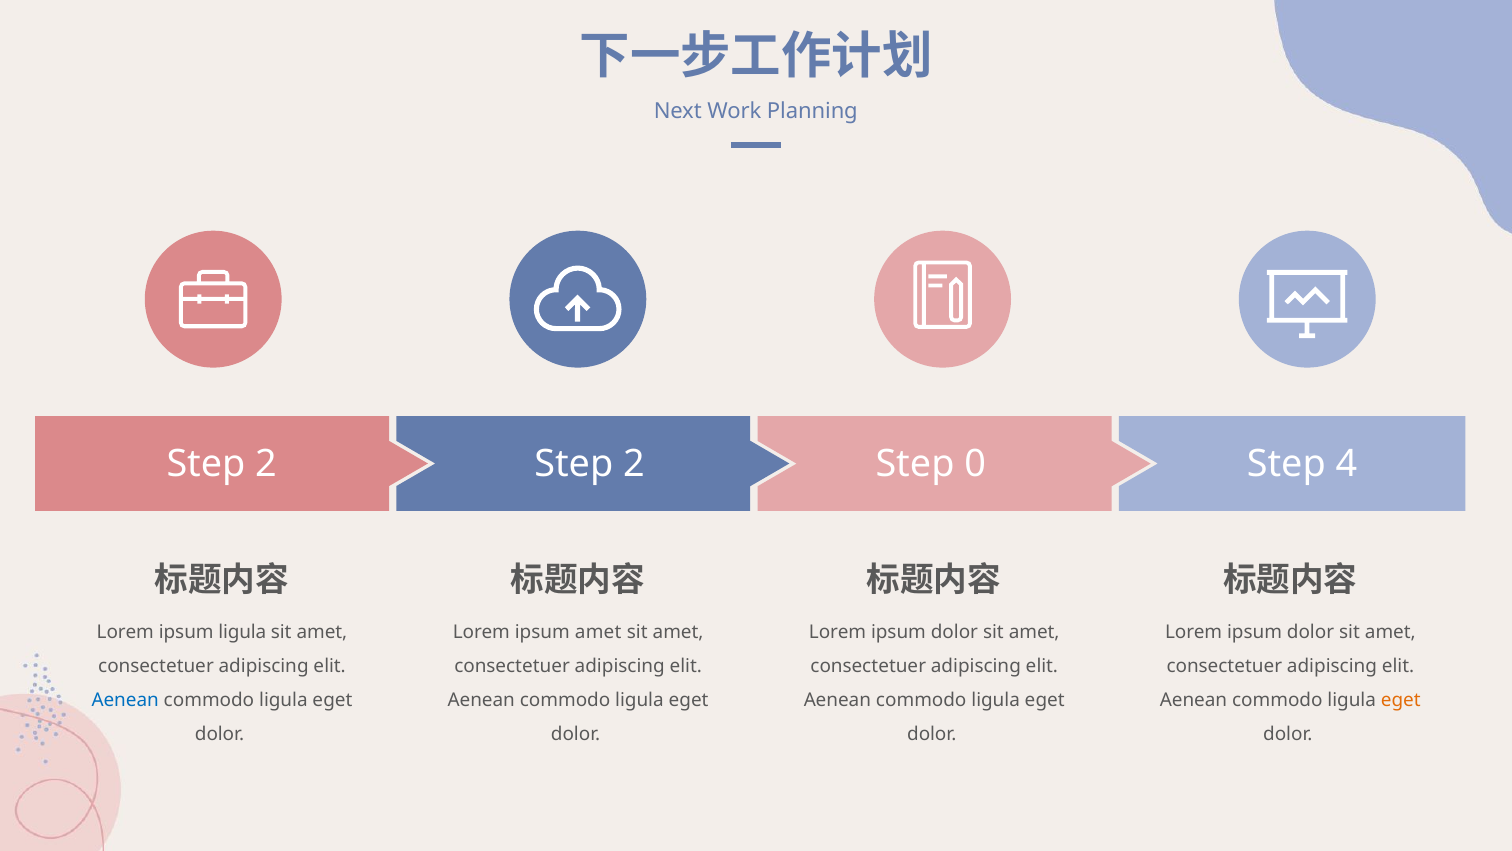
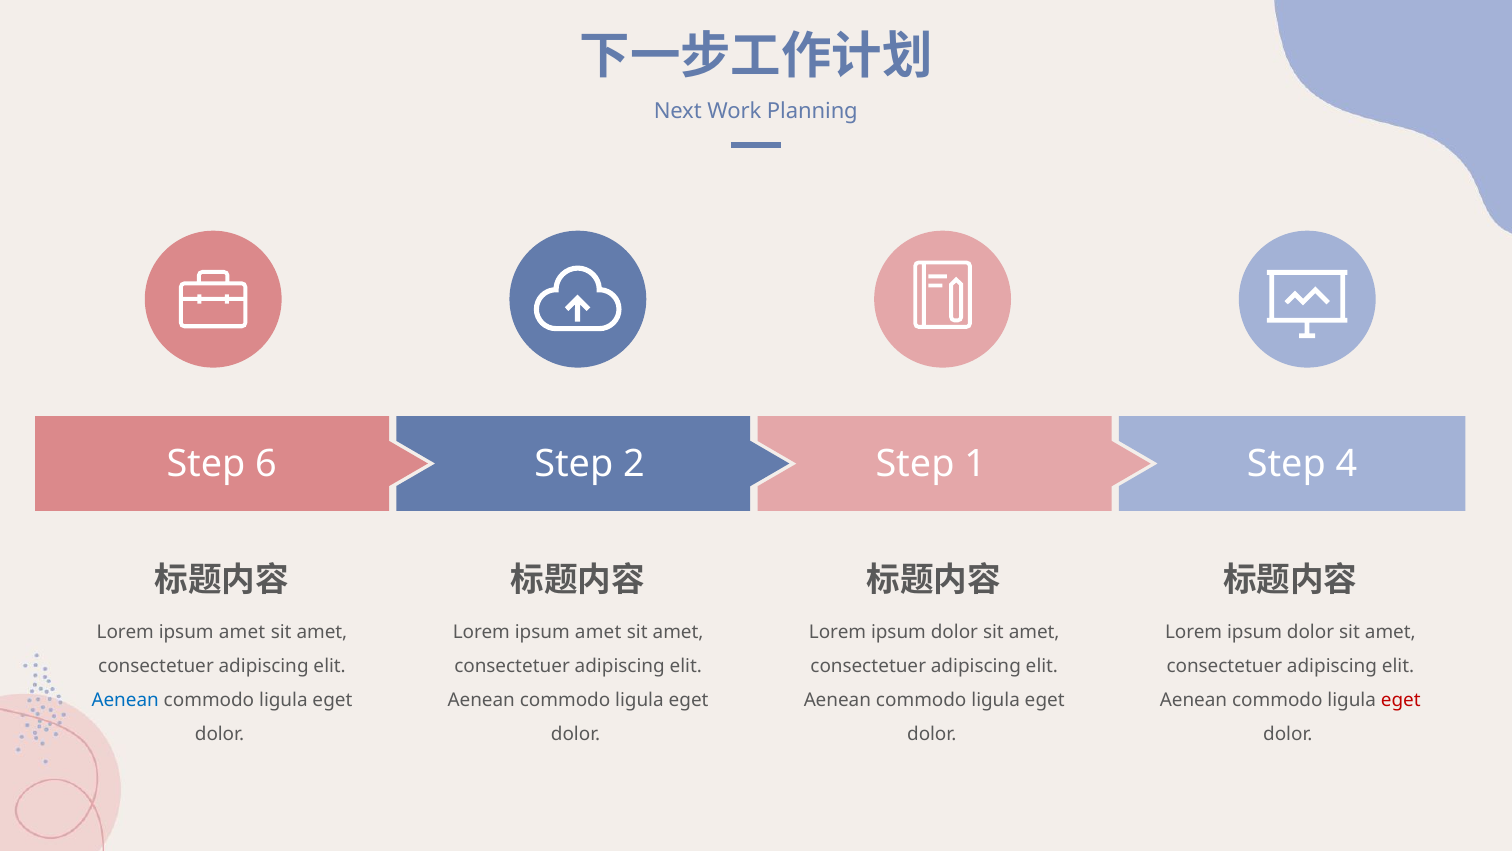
2 at (266, 463): 2 -> 6
0: 0 -> 1
ligula at (242, 632): ligula -> amet
eget at (1401, 700) colour: orange -> red
